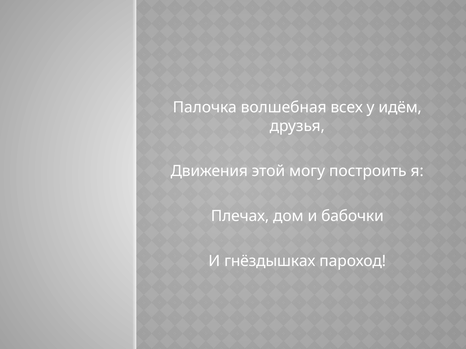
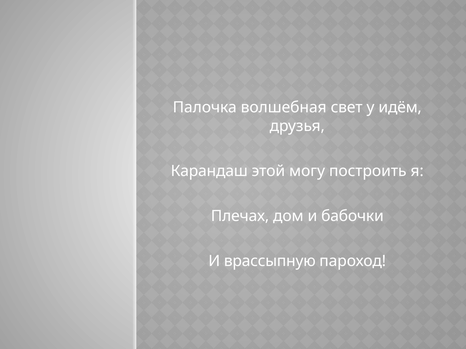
всех: всех -> свет
Движения: Движения -> Карандаш
гнёздышках: гнёздышках -> врассыпную
